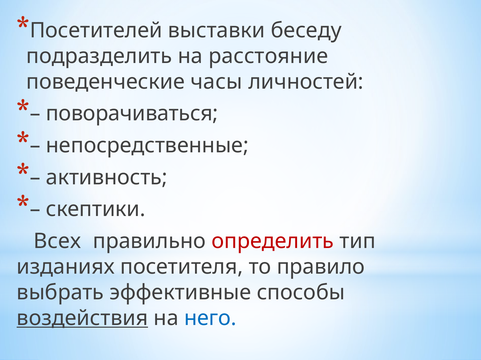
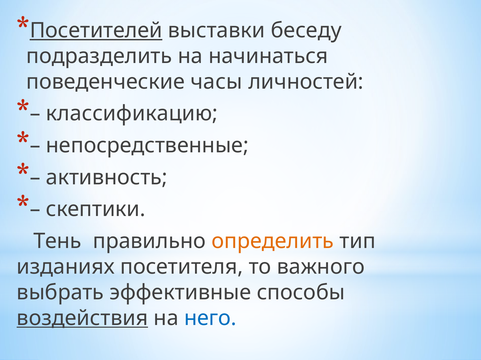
Посетителей underline: none -> present
расстояние: расстояние -> начинаться
поворачиваться: поворачиваться -> классификацию
Всех: Всех -> Тень
определить colour: red -> orange
правило: правило -> важного
